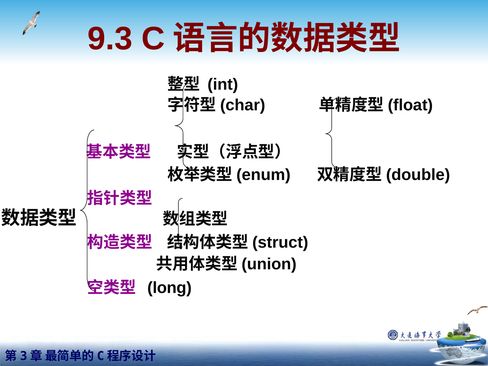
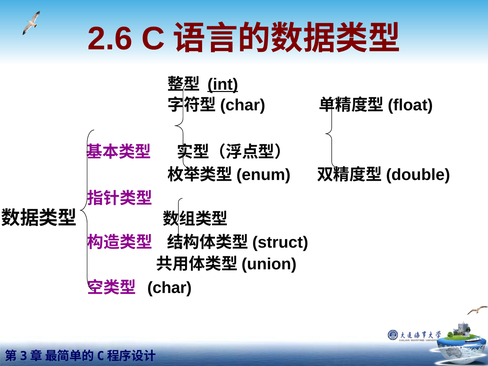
9.3: 9.3 -> 2.6
int underline: none -> present
long: long -> char
